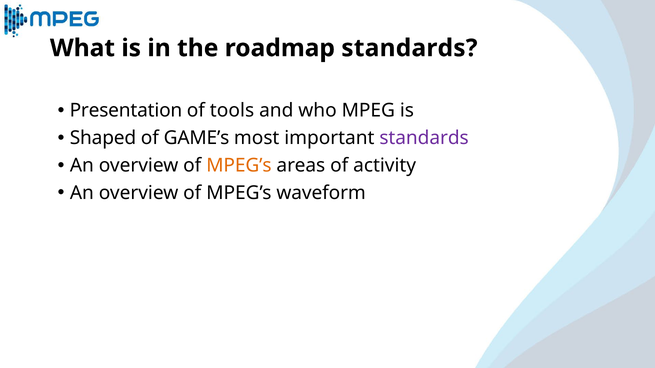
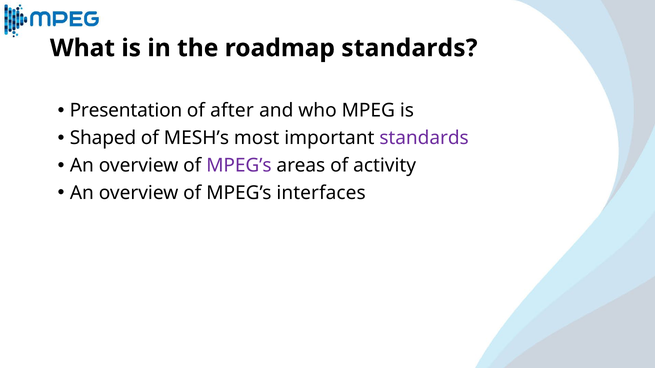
tools: tools -> after
GAME’s: GAME’s -> MESH’s
MPEG’s at (239, 166) colour: orange -> purple
waveform: waveform -> interfaces
